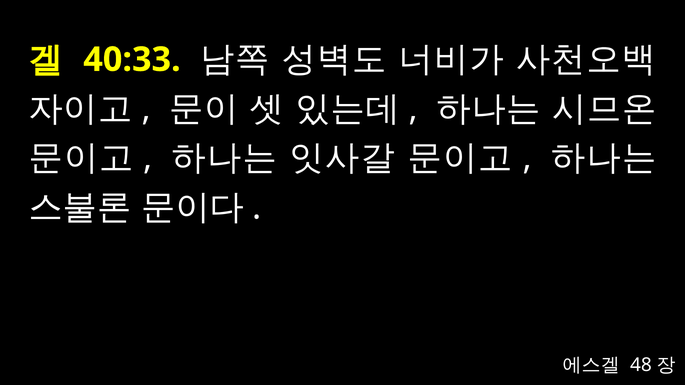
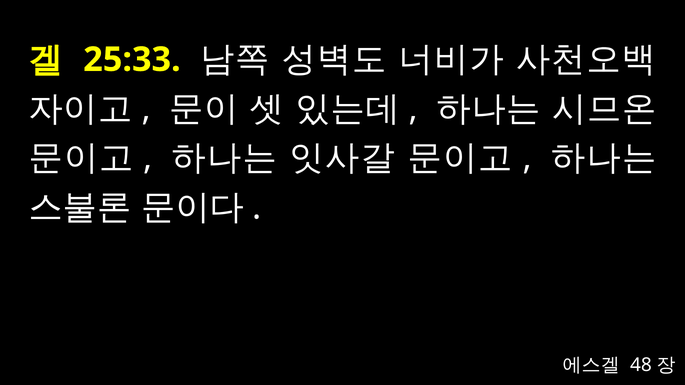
40:33: 40:33 -> 25:33
